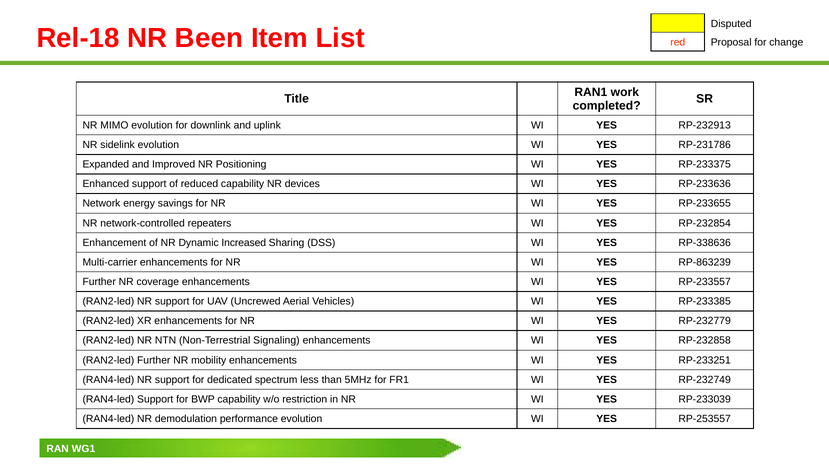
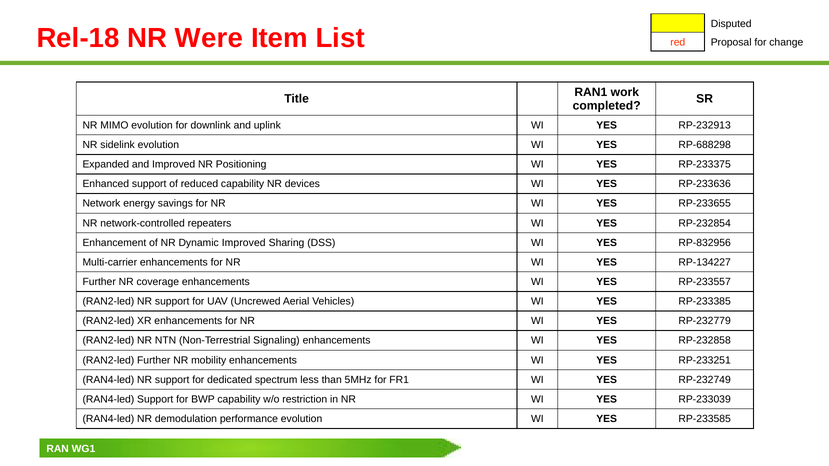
Been: Been -> Were
RP-231786: RP-231786 -> RP-688298
Dynamic Increased: Increased -> Improved
RP-338636: RP-338636 -> RP-832956
RP-863239: RP-863239 -> RP-134227
RP-253557: RP-253557 -> RP-233585
